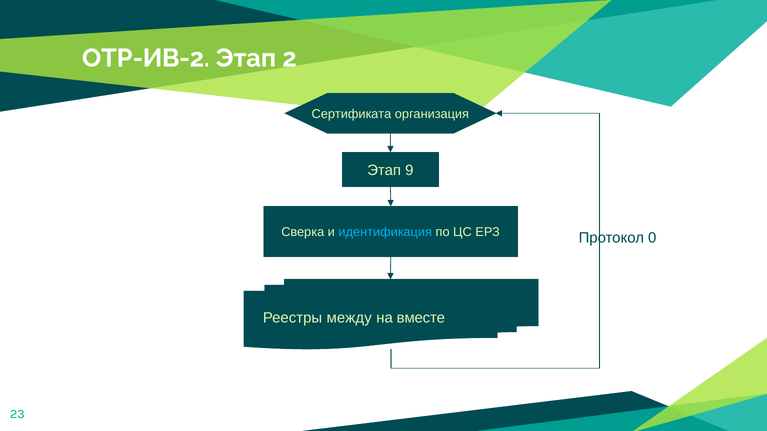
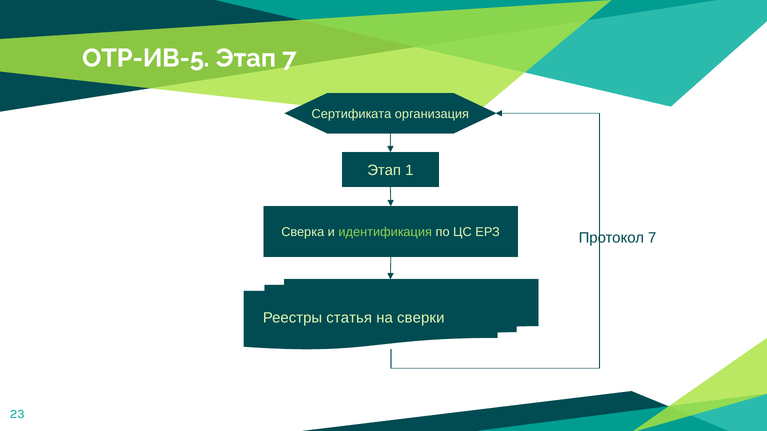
ОТР-ИВ-2: ОТР-ИВ-2 -> ОТР-ИВ-5
Этап 2: 2 -> 7
9: 9 -> 1
идентификация colour: light blue -> light green
Протокол 0: 0 -> 7
между: между -> статья
вместе: вместе -> сверки
